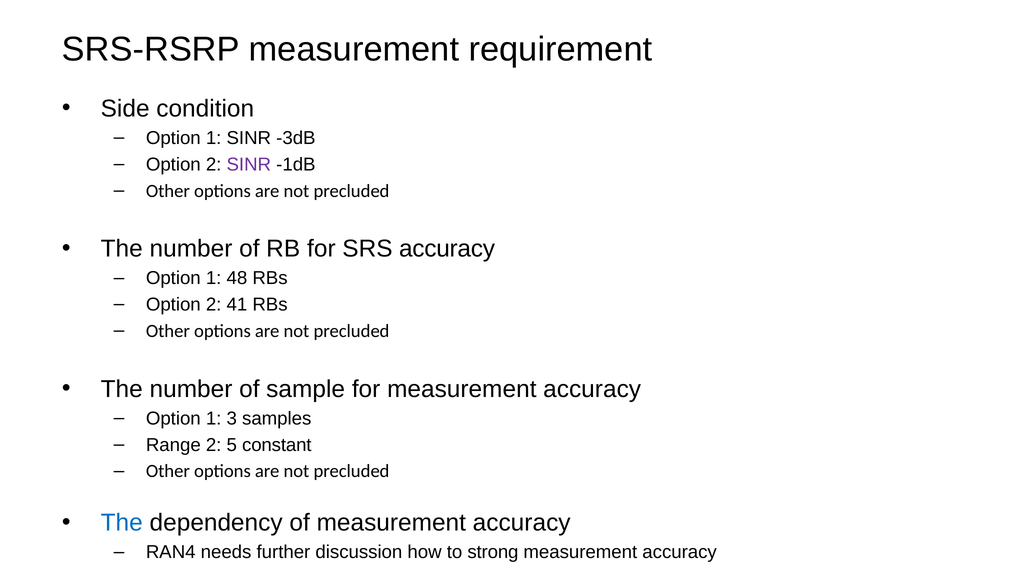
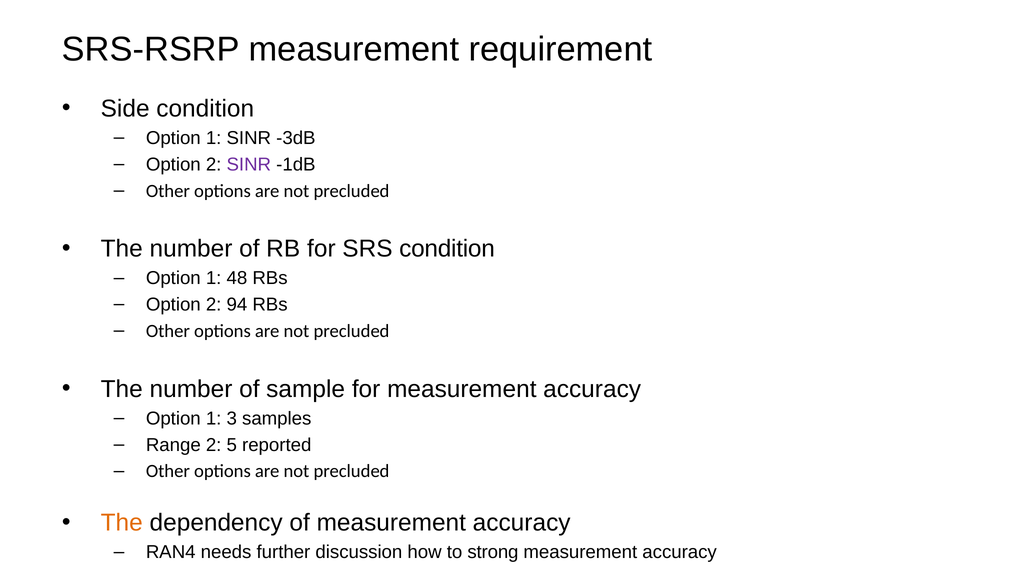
SRS accuracy: accuracy -> condition
41: 41 -> 94
constant: constant -> reported
The at (122, 523) colour: blue -> orange
